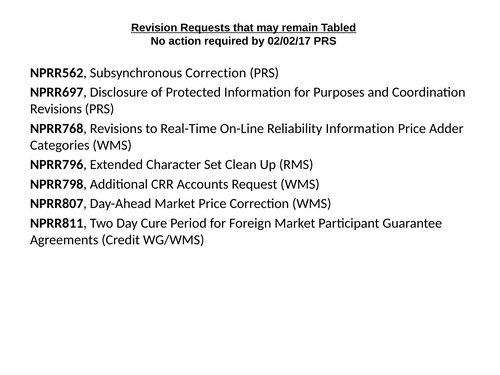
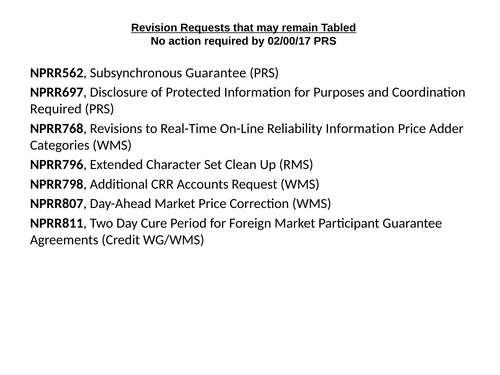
02/02/17: 02/02/17 -> 02/00/17
Subsynchronous Correction: Correction -> Guarantee
Revisions at (56, 109): Revisions -> Required
